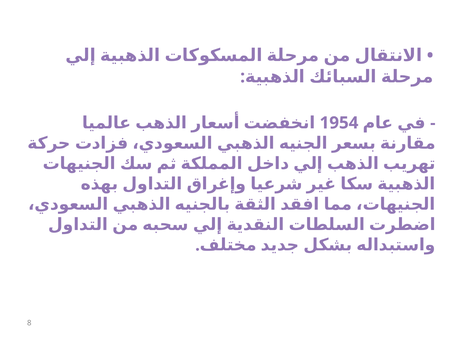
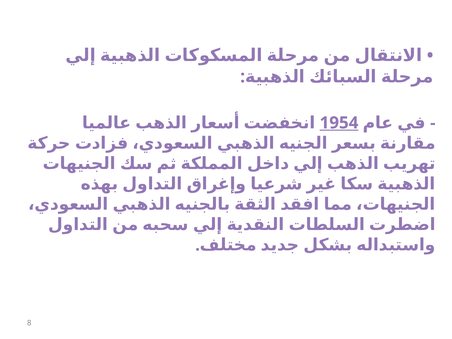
1954 underline: none -> present
